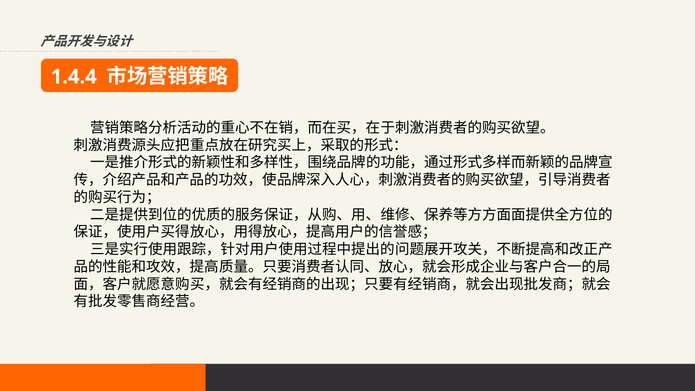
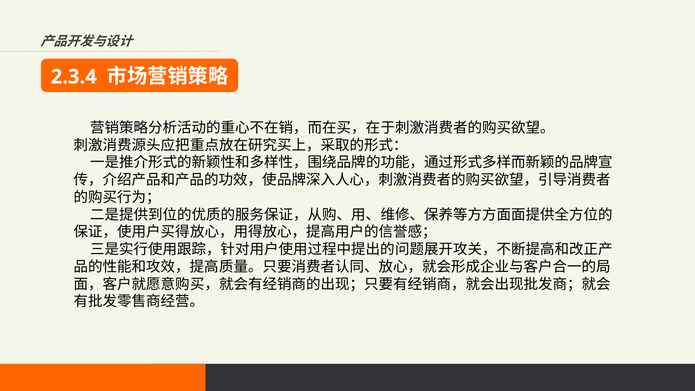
1.4.4: 1.4.4 -> 2.3.4
